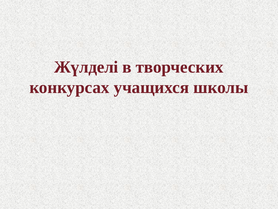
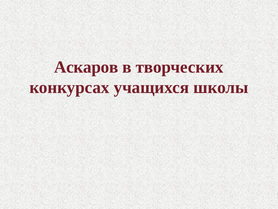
Жүлделі: Жүлделі -> Аскаров
